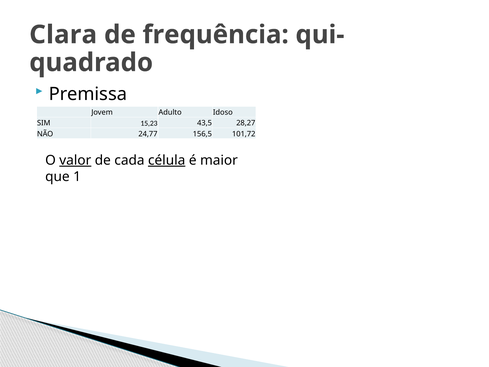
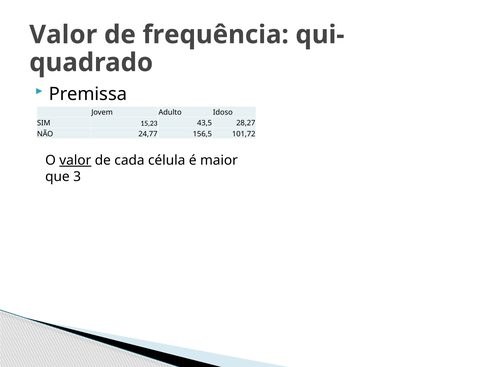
Clara at (63, 35): Clara -> Valor
célula underline: present -> none
1: 1 -> 3
